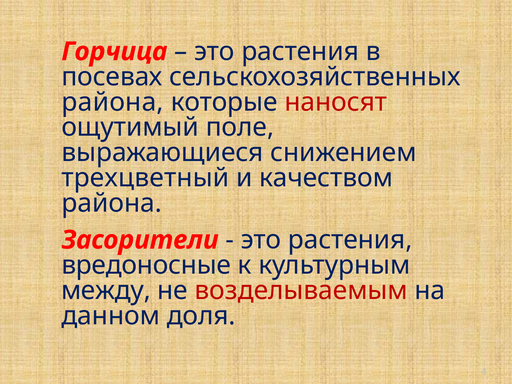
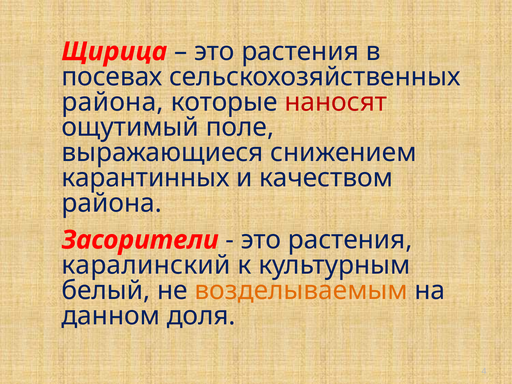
Горчица: Горчица -> Щирица
трехцветный: трехцветный -> карантинных
вредоносные: вредоносные -> каралинский
между: между -> белый
возделываемым colour: red -> orange
